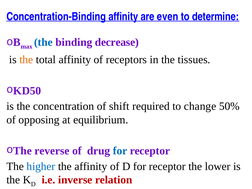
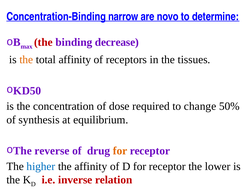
Concentration-Binding affinity: affinity -> narrow
even: even -> novo
the at (43, 42) colour: blue -> red
shift: shift -> dose
opposing: opposing -> synthesis
for at (120, 151) colour: blue -> orange
